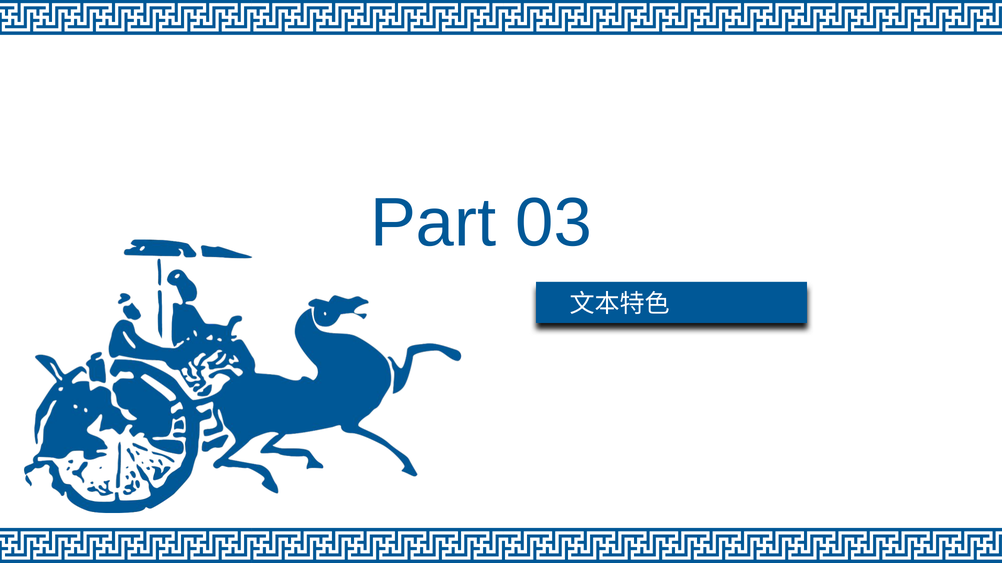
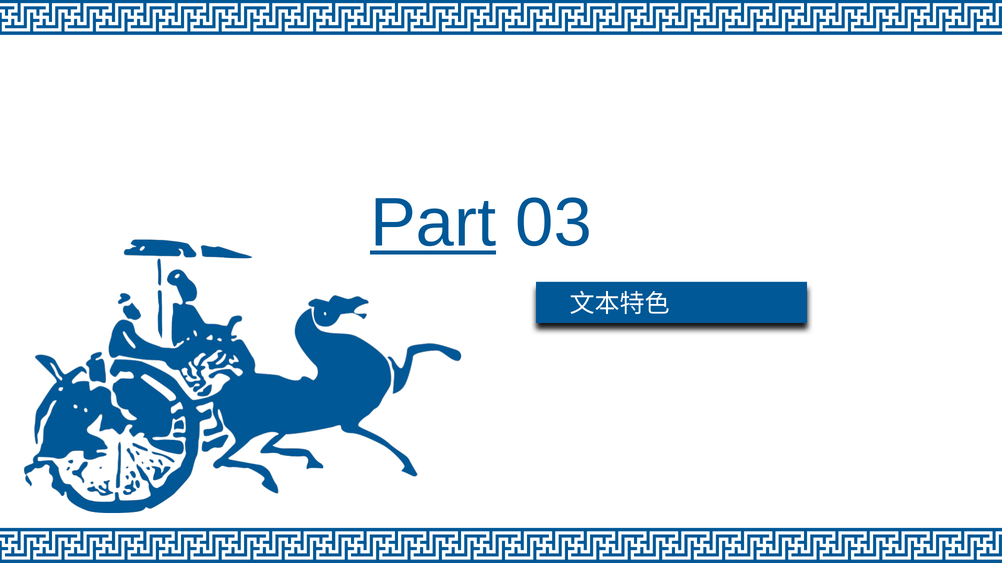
Part underline: none -> present
